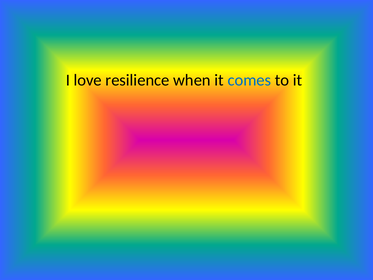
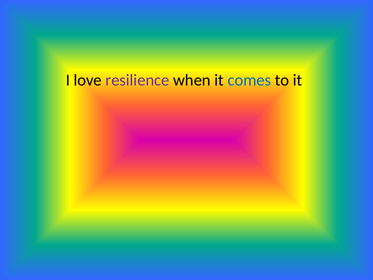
resilience colour: black -> purple
